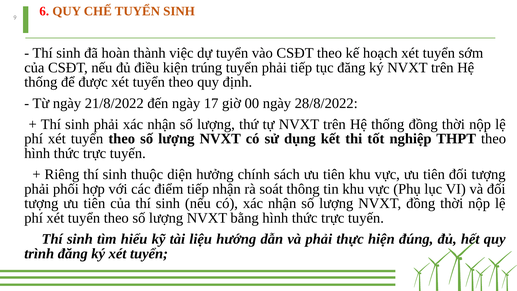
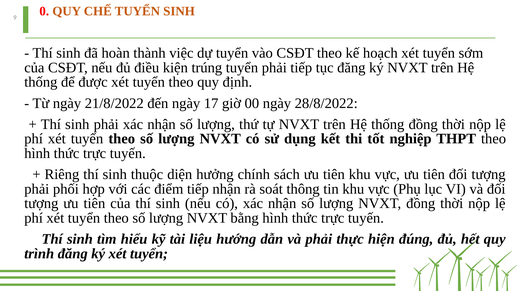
6: 6 -> 0
